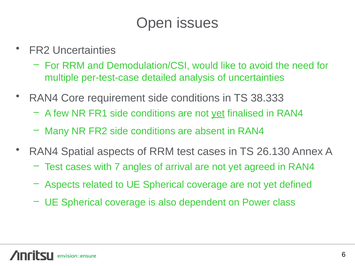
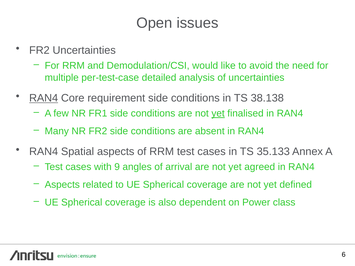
RAN4 at (44, 98) underline: none -> present
38.333: 38.333 -> 38.138
26.130: 26.130 -> 35.133
7: 7 -> 9
